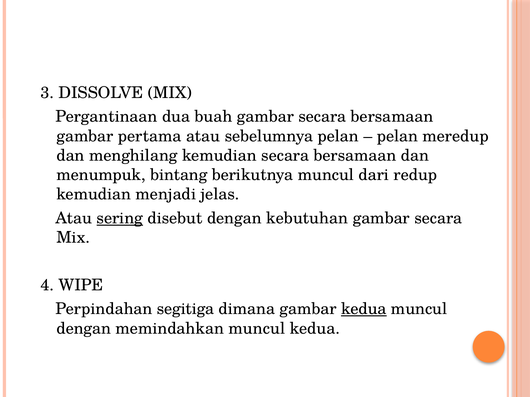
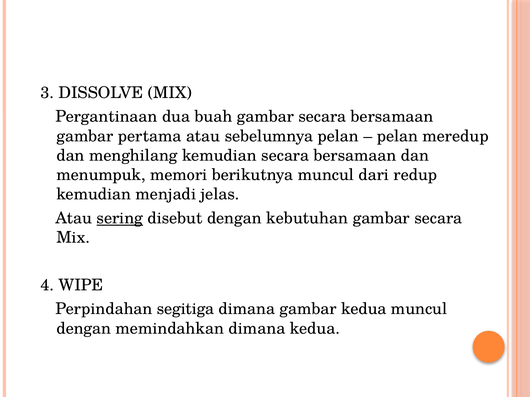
bintang: bintang -> memori
kedua at (364, 309) underline: present -> none
memindahkan muncul: muncul -> dimana
